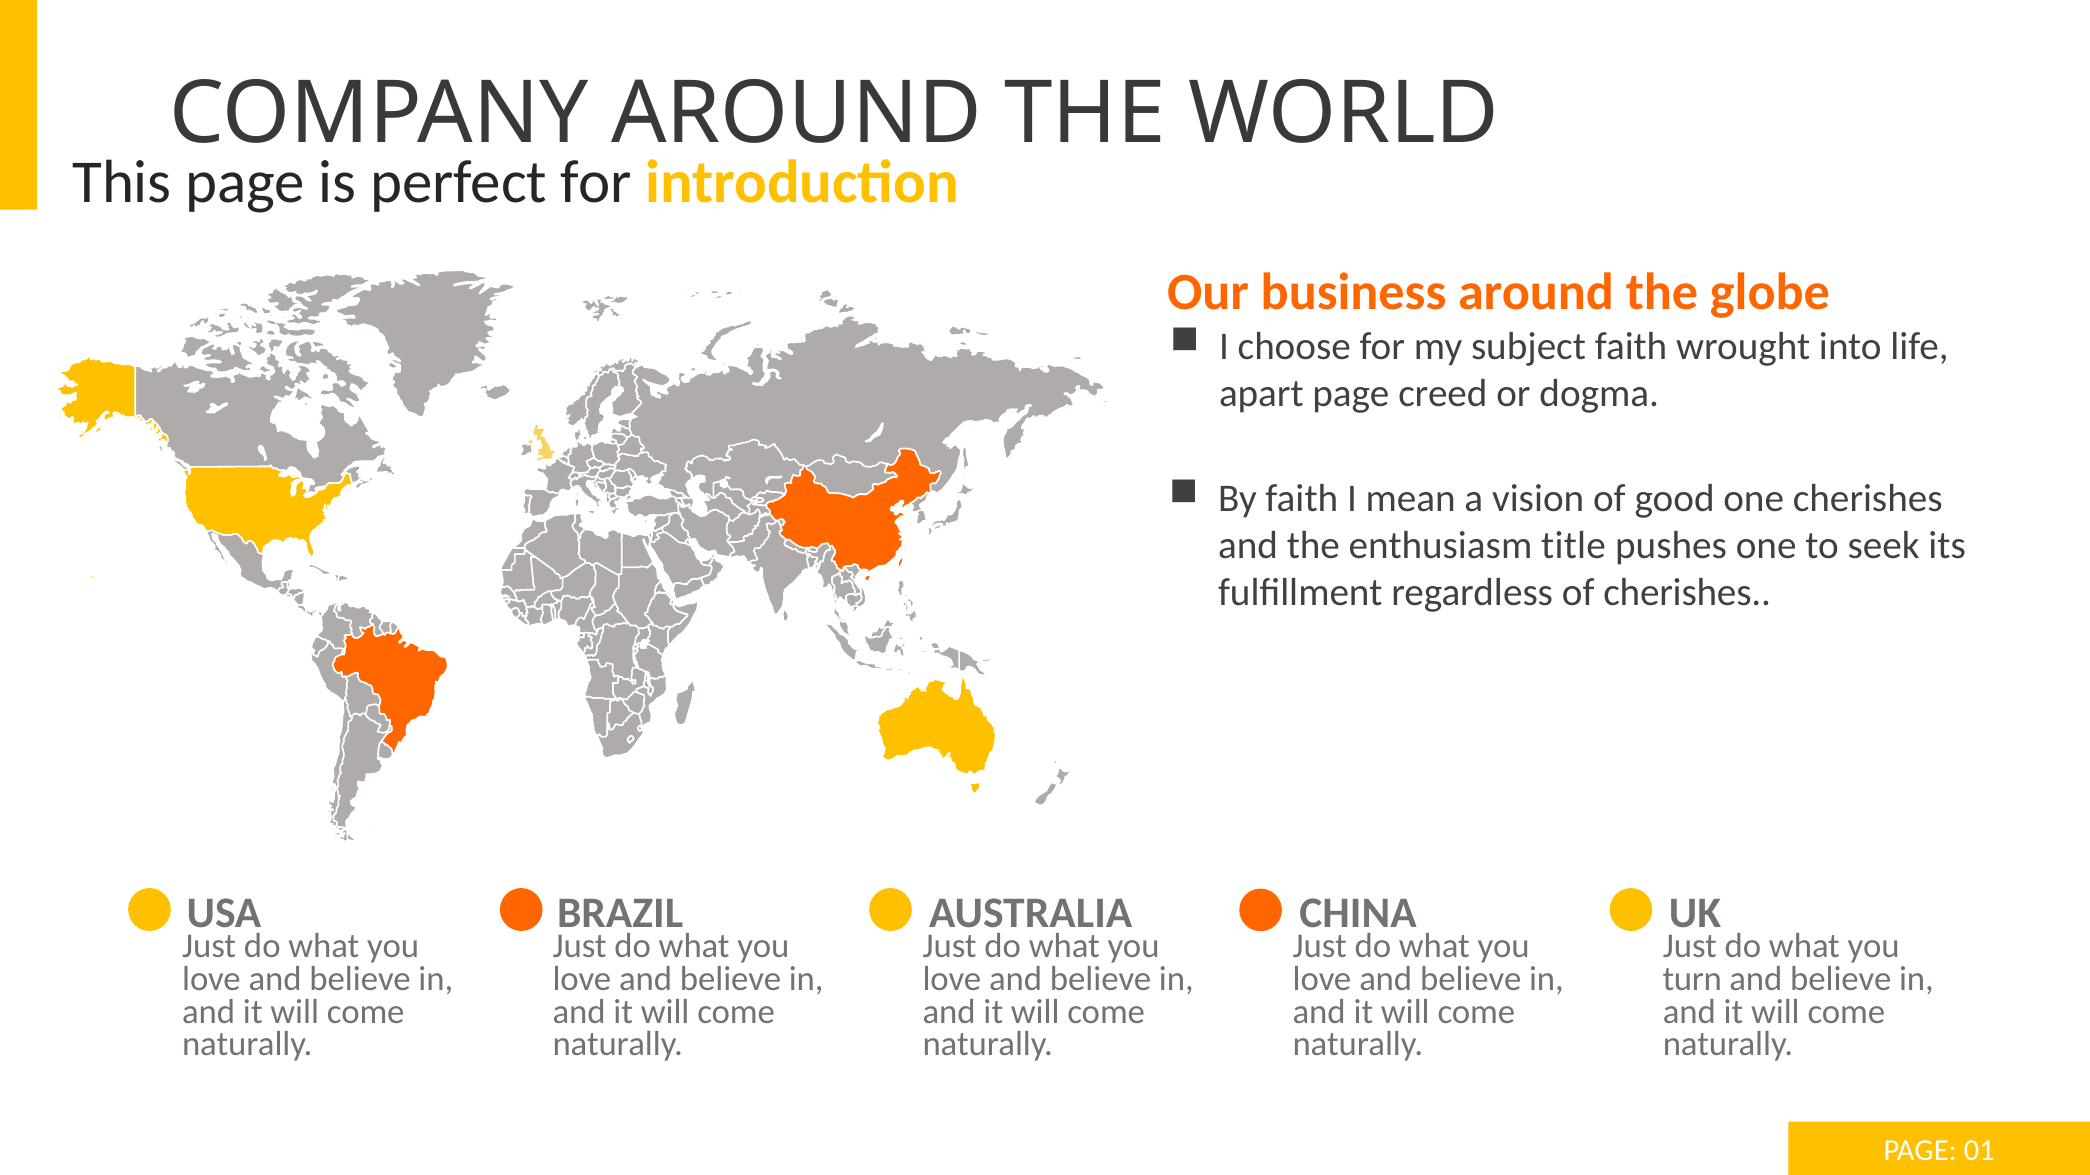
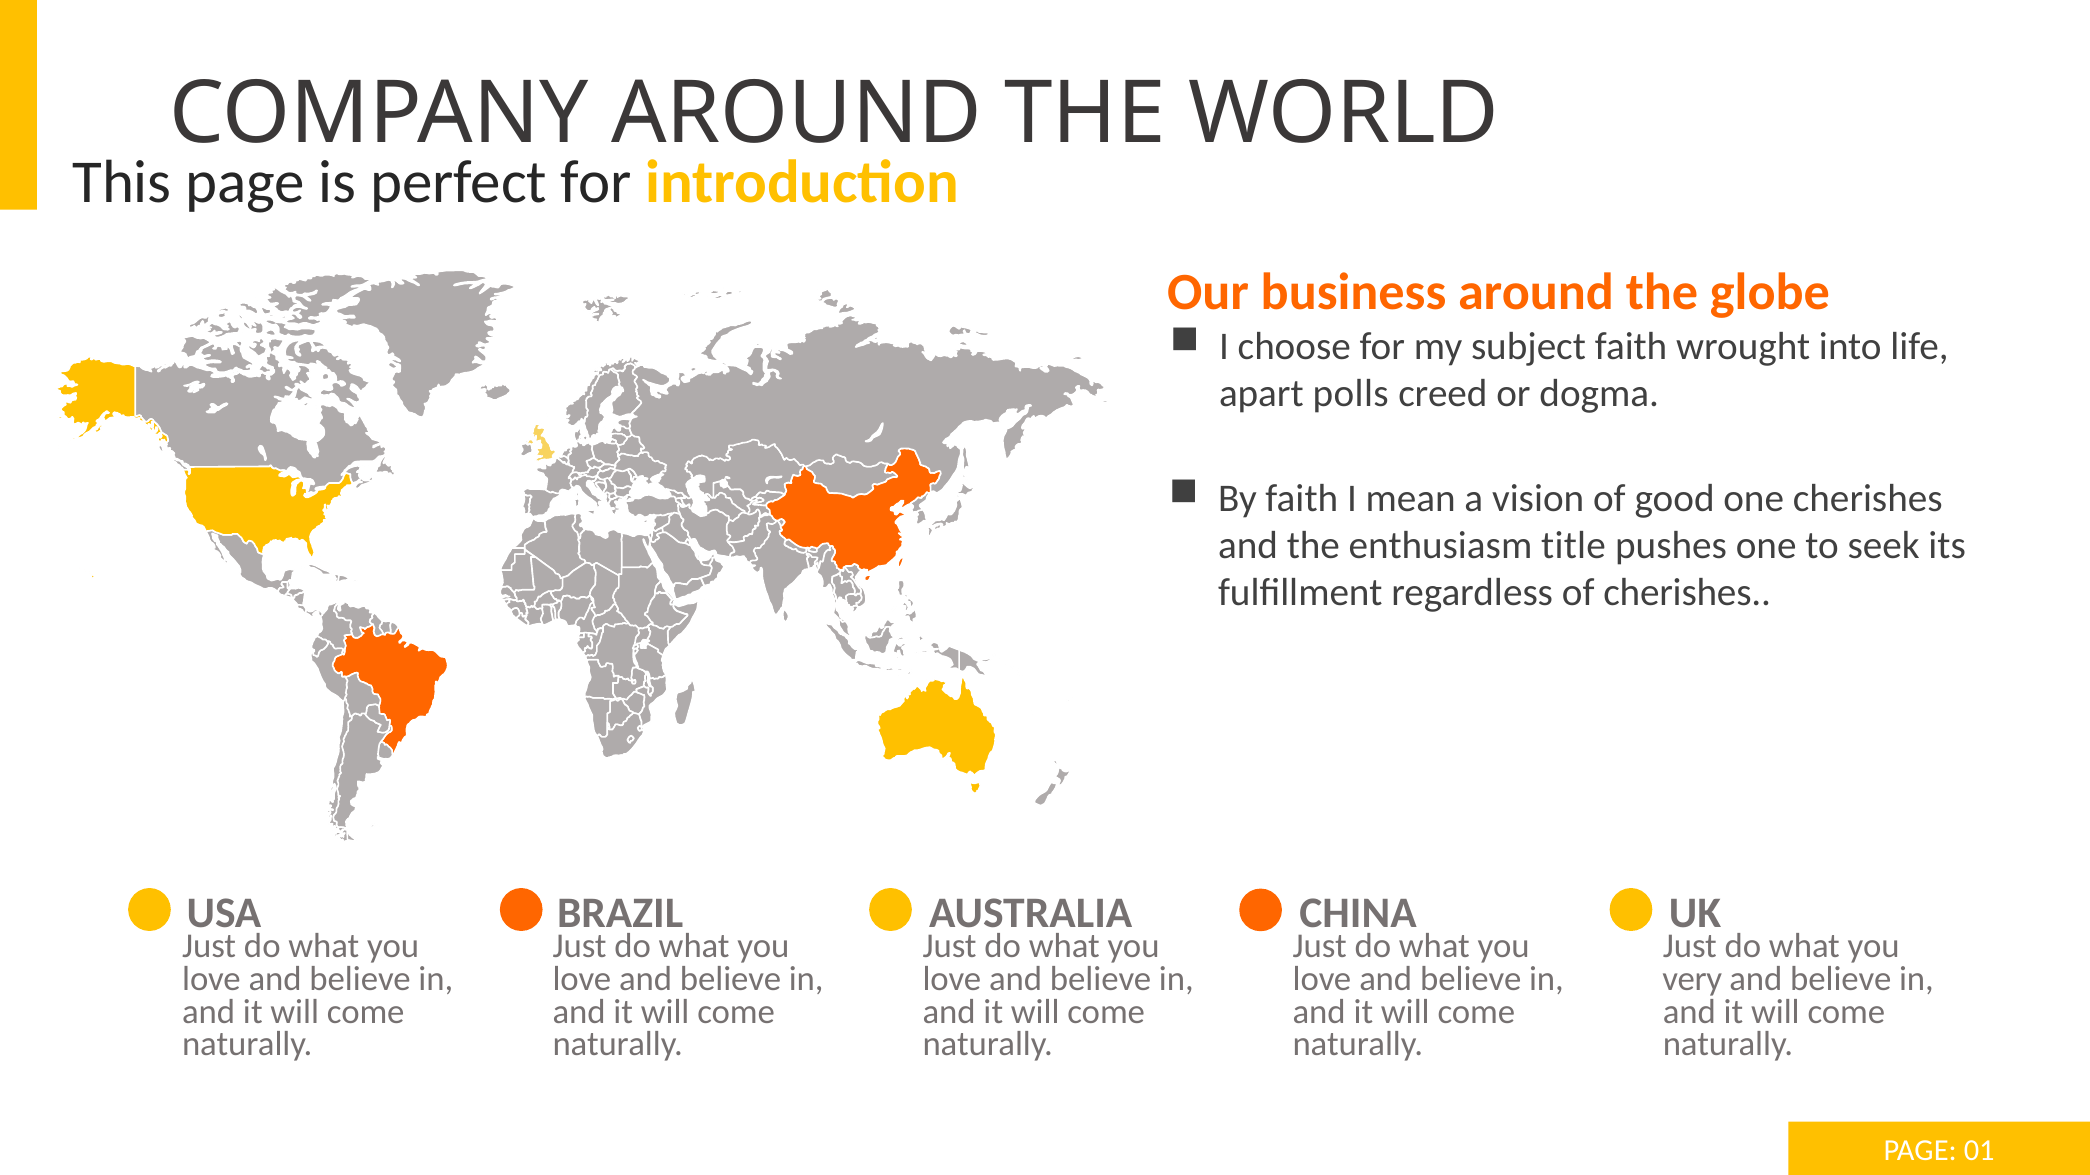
apart page: page -> polls
turn: turn -> very
